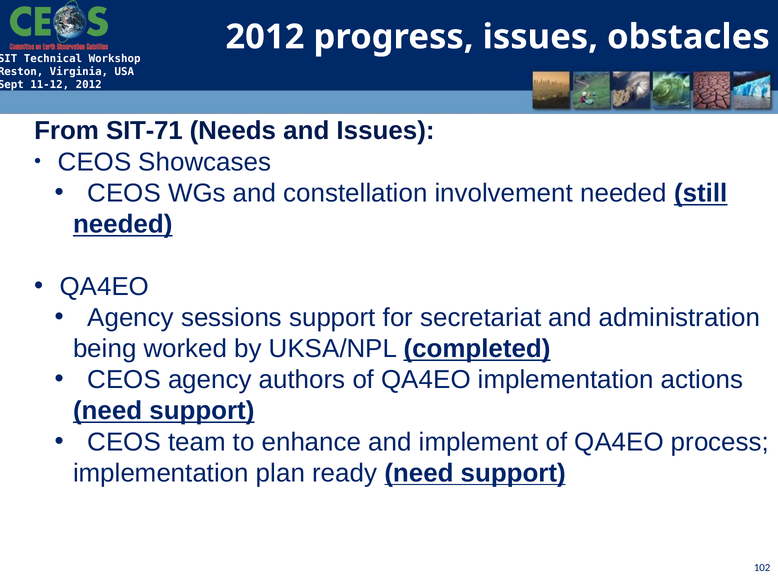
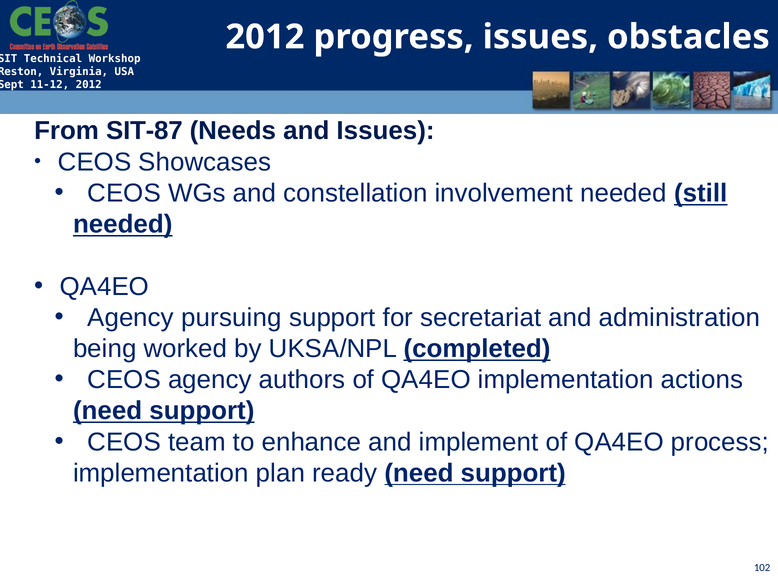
SIT-71: SIT-71 -> SIT-87
sessions: sessions -> pursuing
